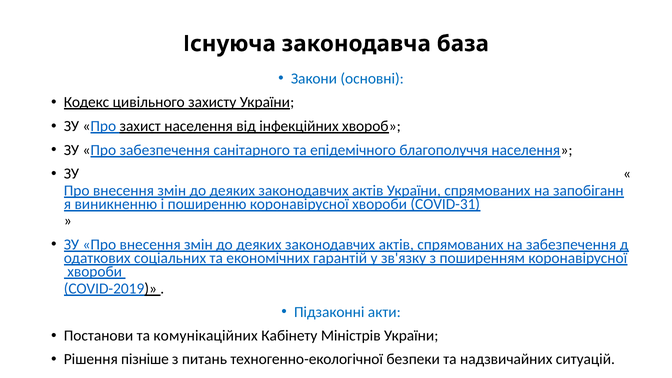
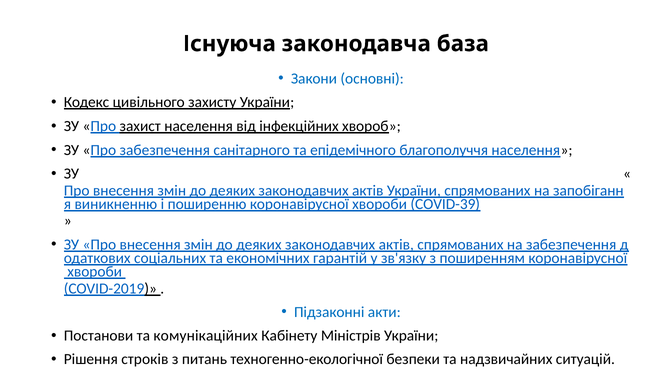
COVID-31: COVID-31 -> COVID-39
пізніше: пізніше -> строків
